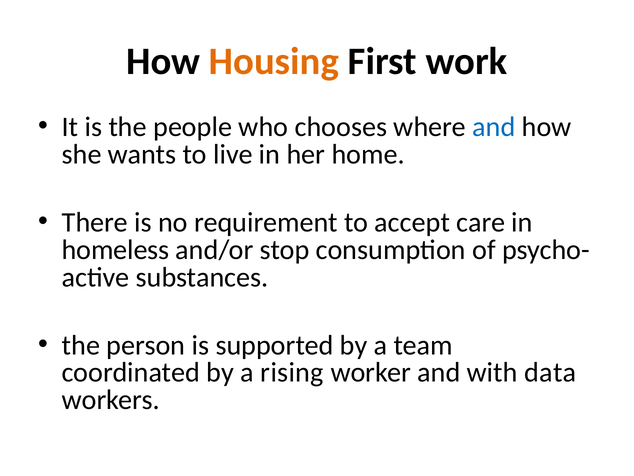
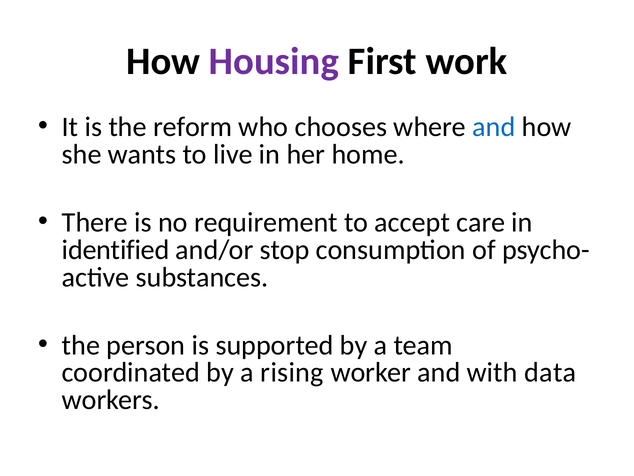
Housing colour: orange -> purple
people: people -> reform
homeless: homeless -> identified
